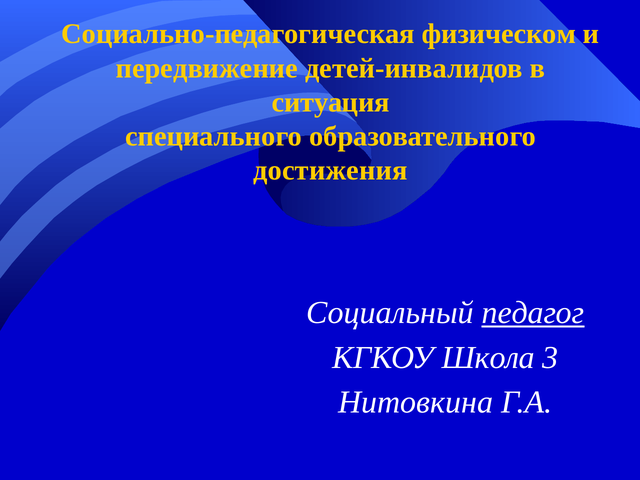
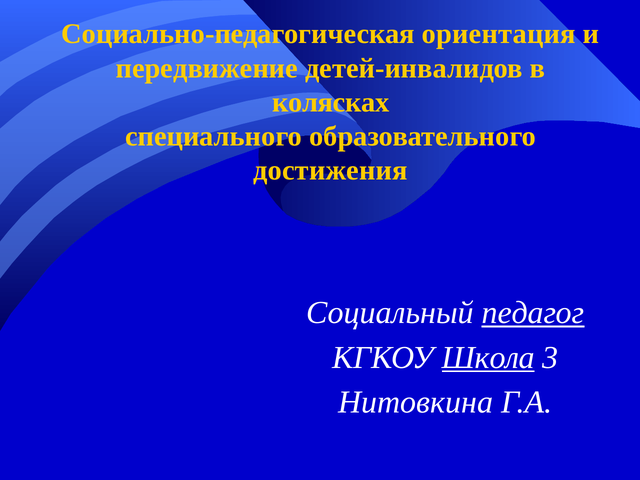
физическом: физическом -> ориентация
ситуация: ситуация -> колясках
Школа underline: none -> present
